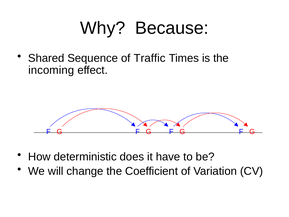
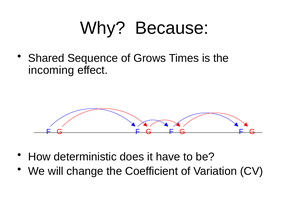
Traffic: Traffic -> Grows
